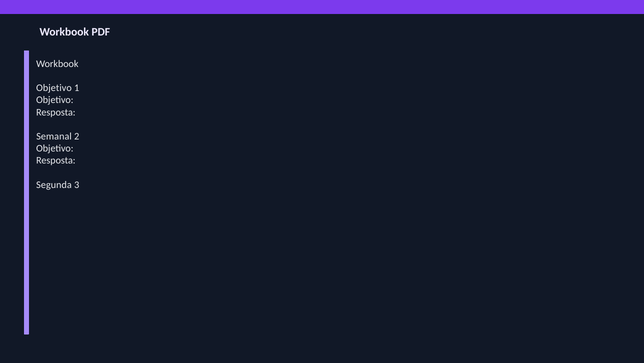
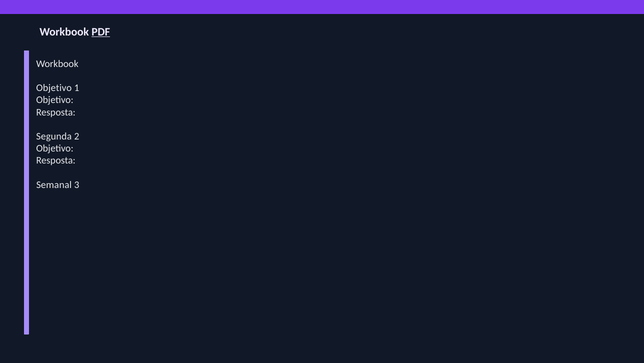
PDF underline: none -> present
Semanal: Semanal -> Segunda
Segunda: Segunda -> Semanal
